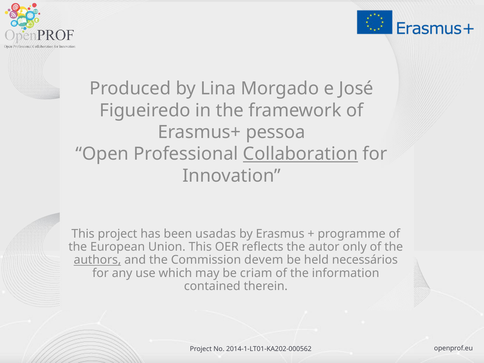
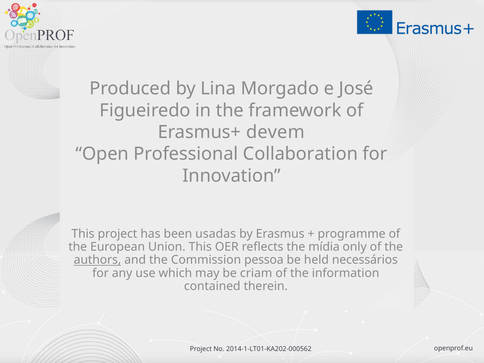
pessoa: pessoa -> devem
Collaboration underline: present -> none
autor: autor -> mídia
devem: devem -> pessoa
